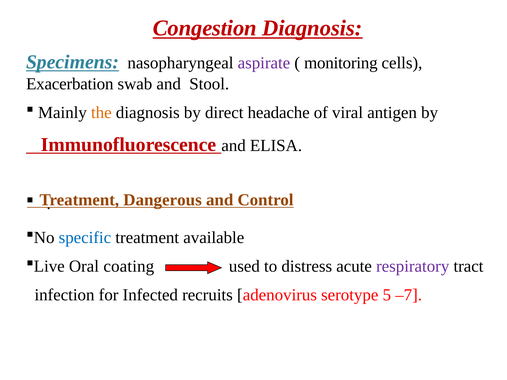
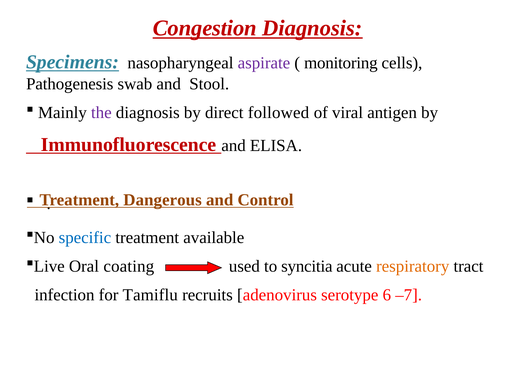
Exacerbation: Exacerbation -> Pathogenesis
the colour: orange -> purple
headache: headache -> followed
distress: distress -> syncitia
respiratory colour: purple -> orange
Infected: Infected -> Tamiflu
5: 5 -> 6
